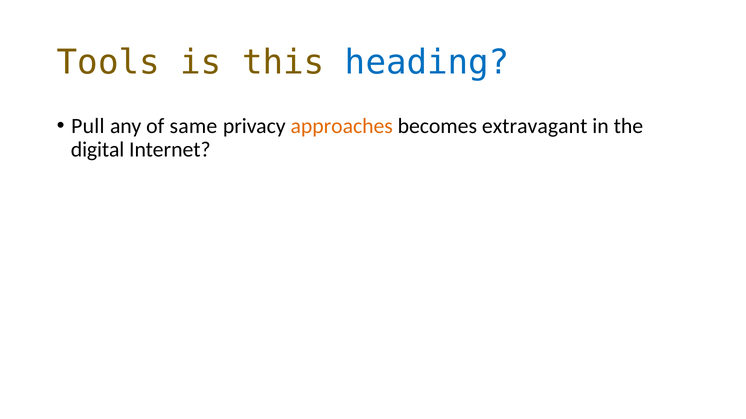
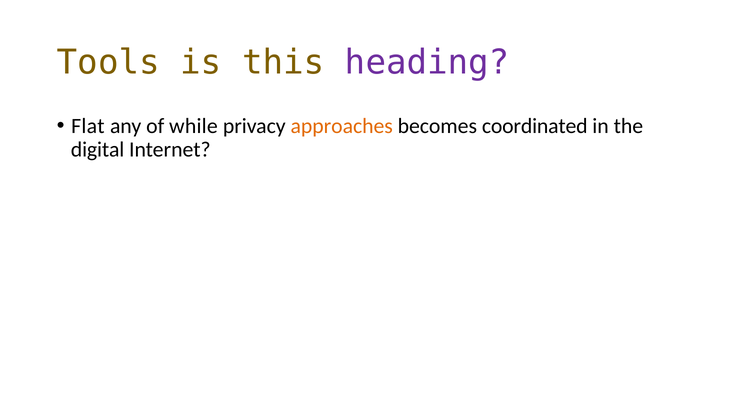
heading colour: blue -> purple
Pull: Pull -> Flat
same: same -> while
extravagant: extravagant -> coordinated
